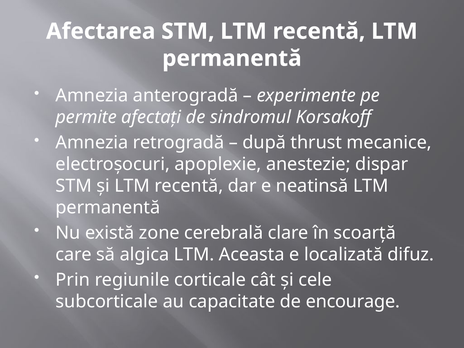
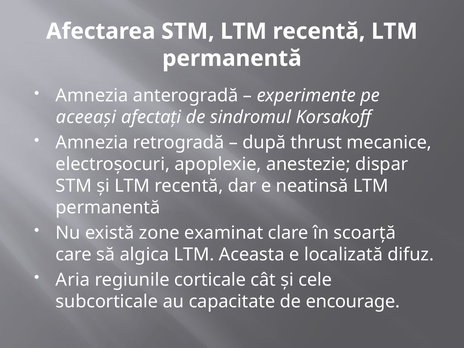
permite: permite -> aceeaşi
cerebrală: cerebrală -> examinat
Prin: Prin -> Aria
